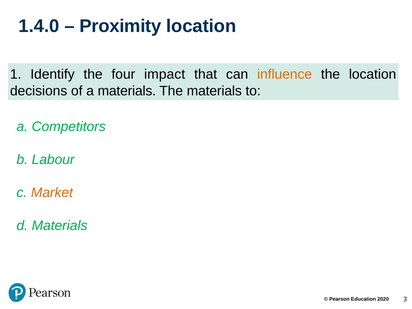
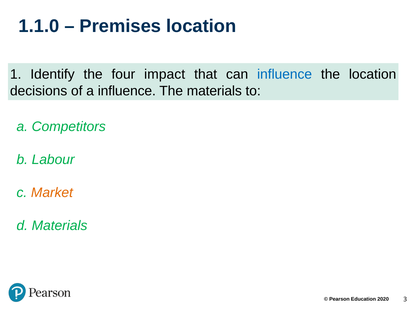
1.4.0: 1.4.0 -> 1.1.0
Proximity: Proximity -> Premises
influence at (285, 74) colour: orange -> blue
a materials: materials -> influence
